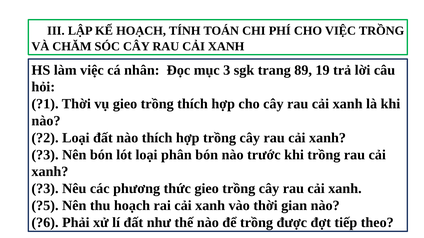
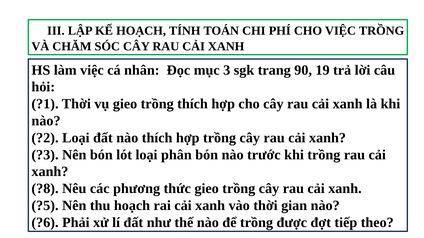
89: 89 -> 90
?3 at (45, 189): ?3 -> ?8
